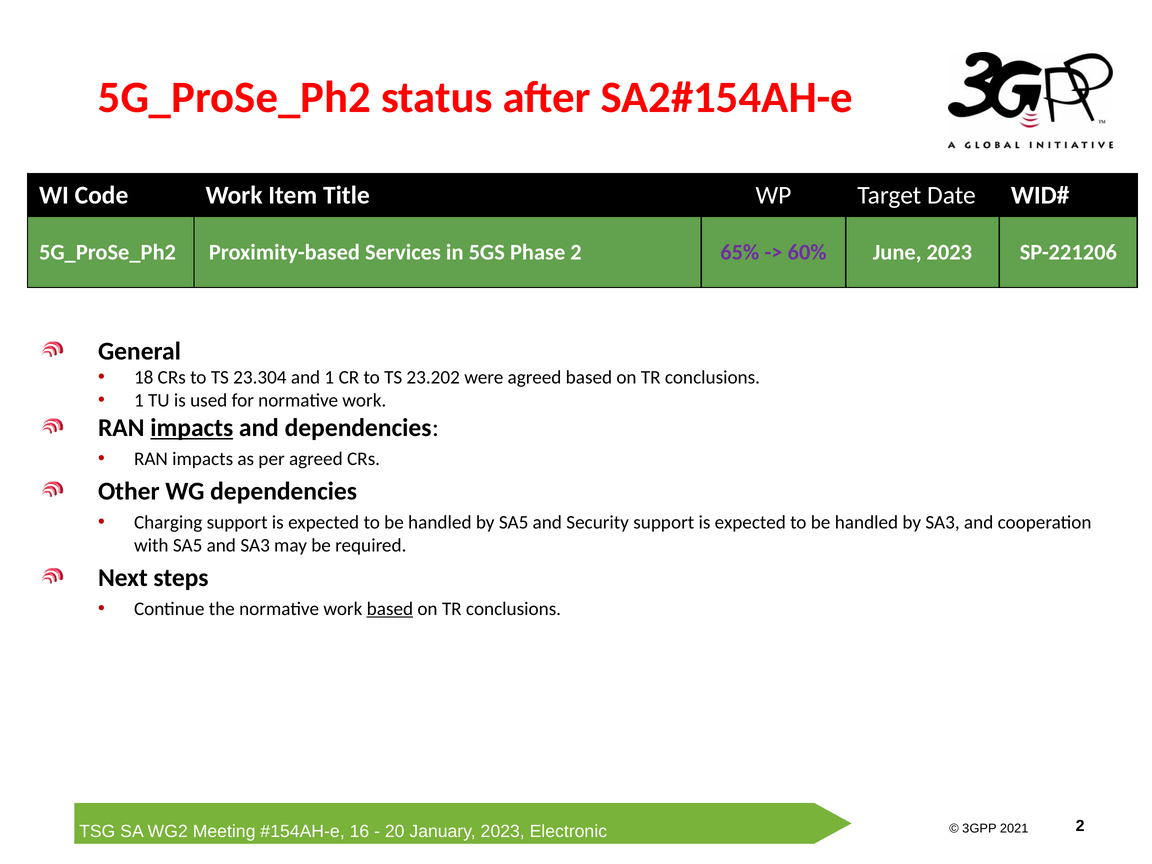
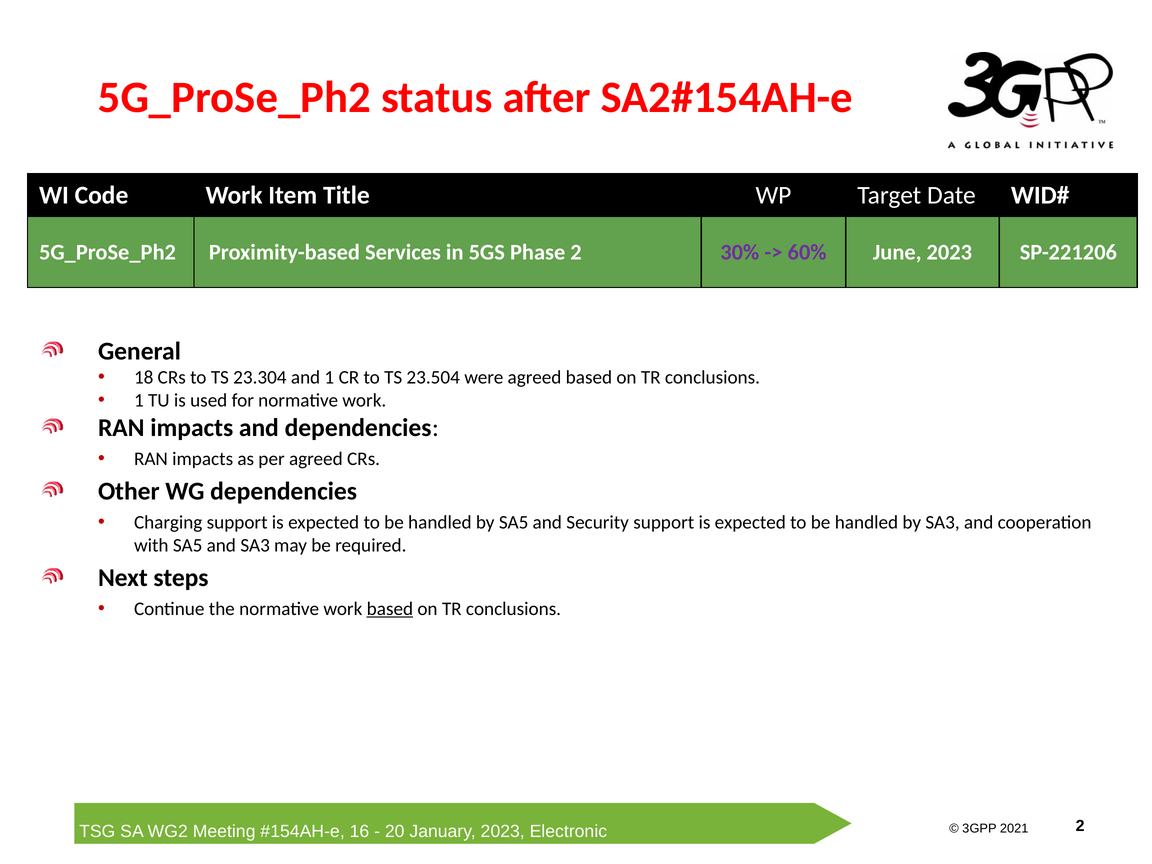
65%: 65% -> 30%
23.202: 23.202 -> 23.504
impacts at (192, 428) underline: present -> none
